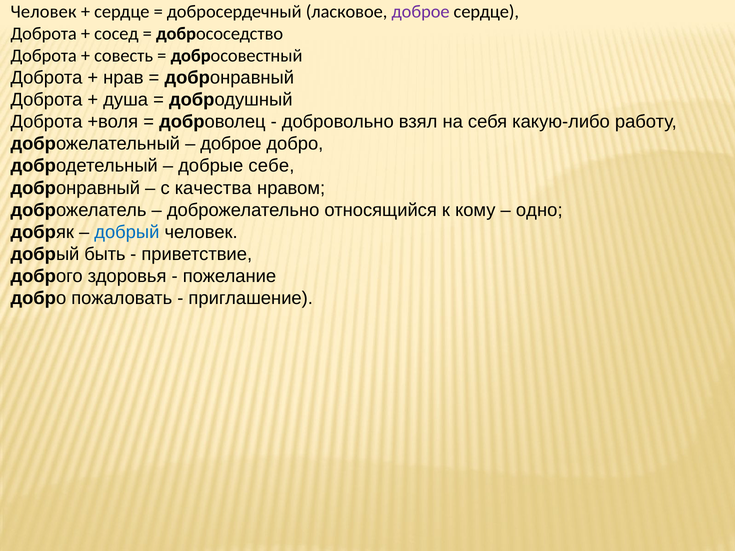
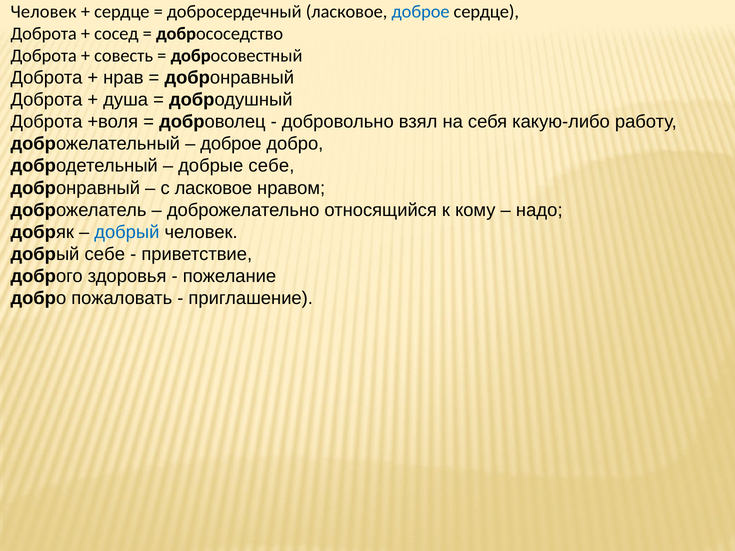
доброе at (421, 12) colour: purple -> blue
с качества: качества -> ласковое
одно: одно -> надо
добрый быть: быть -> себе
